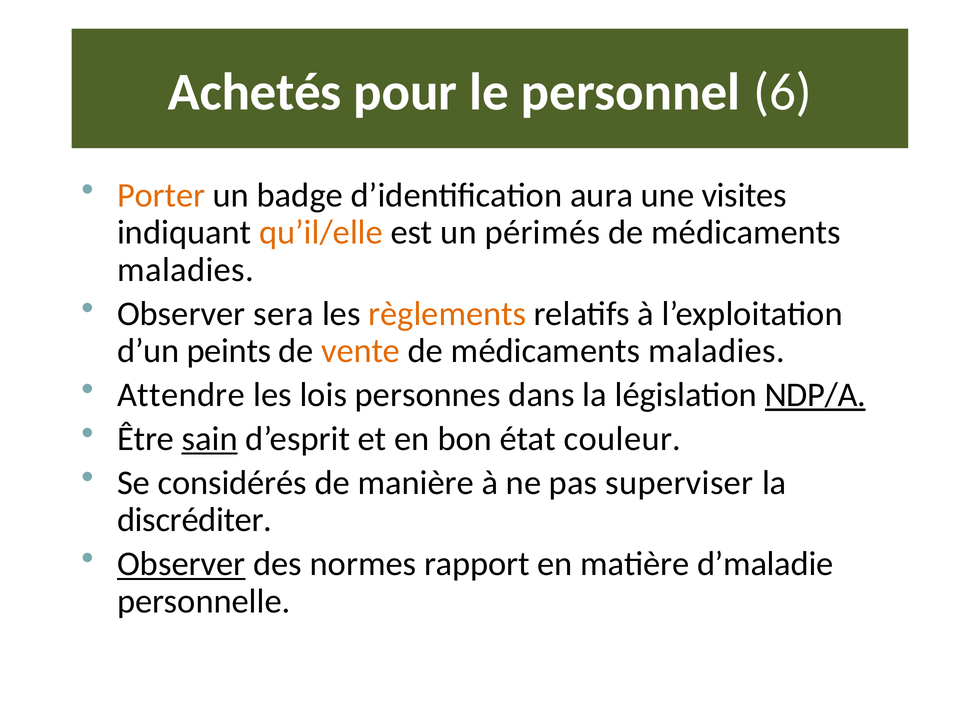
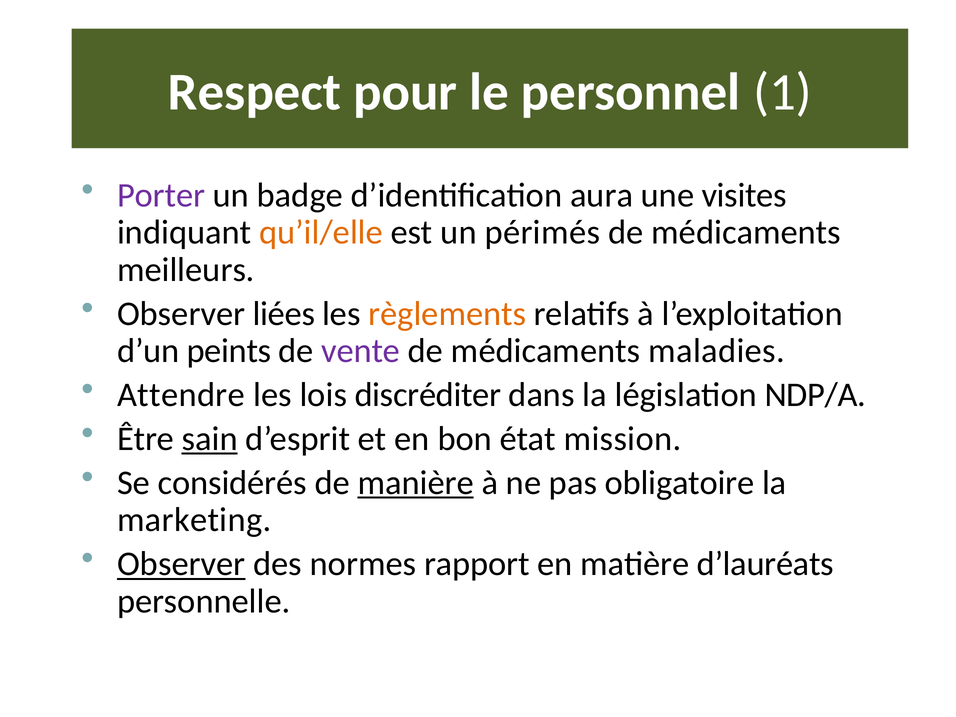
Achetés: Achetés -> Respect
6: 6 -> 1
Porter colour: orange -> purple
maladies at (186, 270): maladies -> meilleurs
sera: sera -> liées
vente colour: orange -> purple
personnes: personnes -> discréditer
NDP/A underline: present -> none
couleur: couleur -> mission
manière underline: none -> present
superviser: superviser -> obligatoire
discréditer: discréditer -> marketing
d’maladie: d’maladie -> d’lauréats
